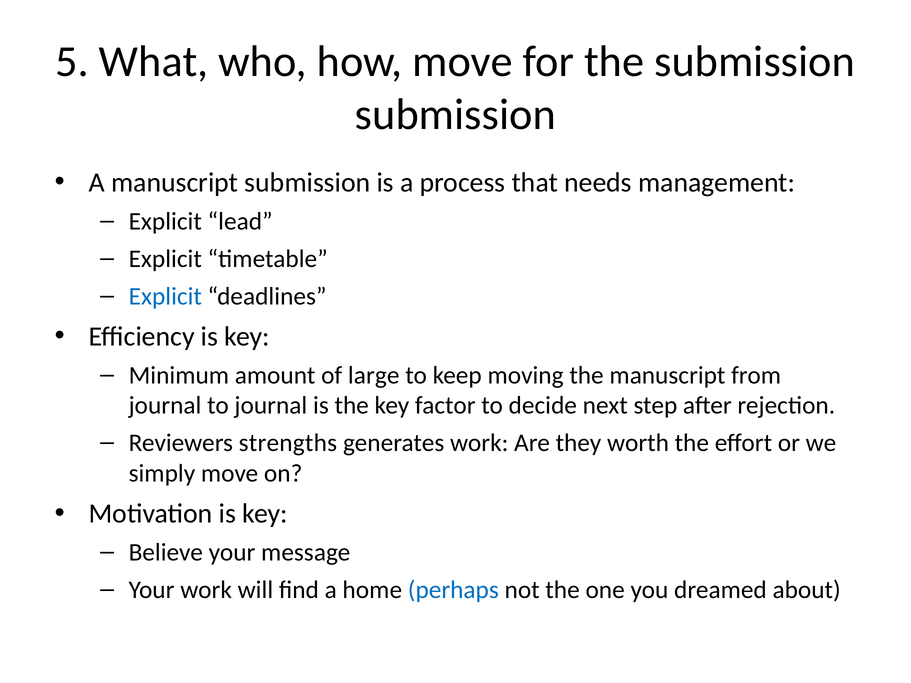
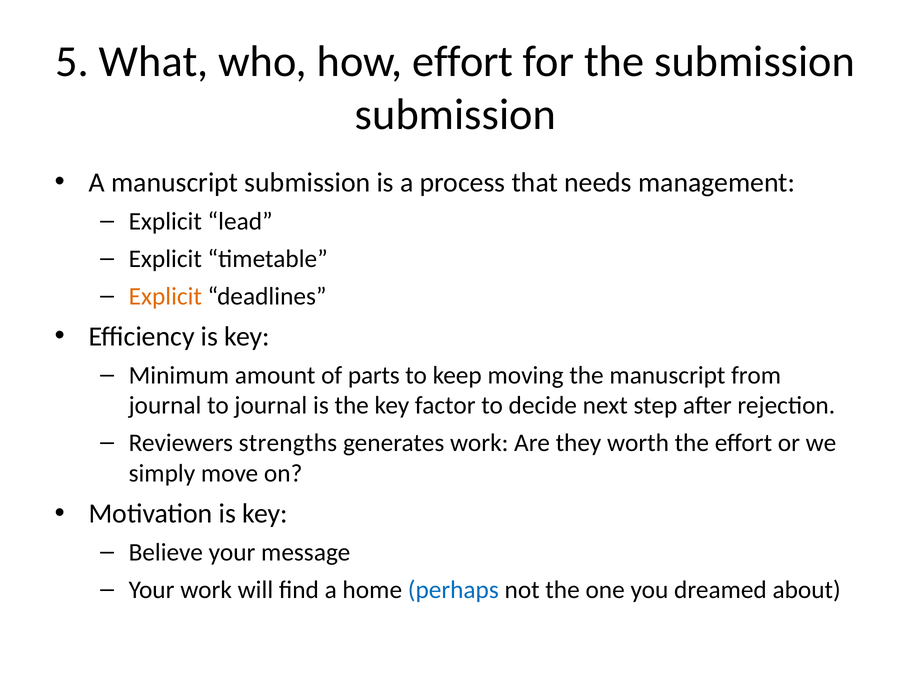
how move: move -> effort
Explicit at (165, 296) colour: blue -> orange
large: large -> parts
